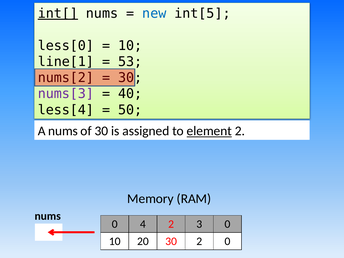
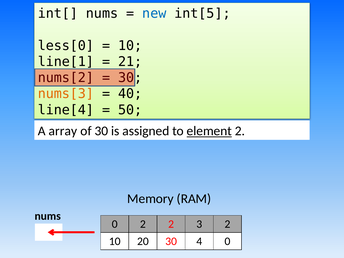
int[ underline: present -> none
53: 53 -> 21
nums[3 colour: purple -> orange
less[4: less[4 -> line[4
A nums: nums -> array
0 4: 4 -> 2
3 0: 0 -> 2
30 2: 2 -> 4
